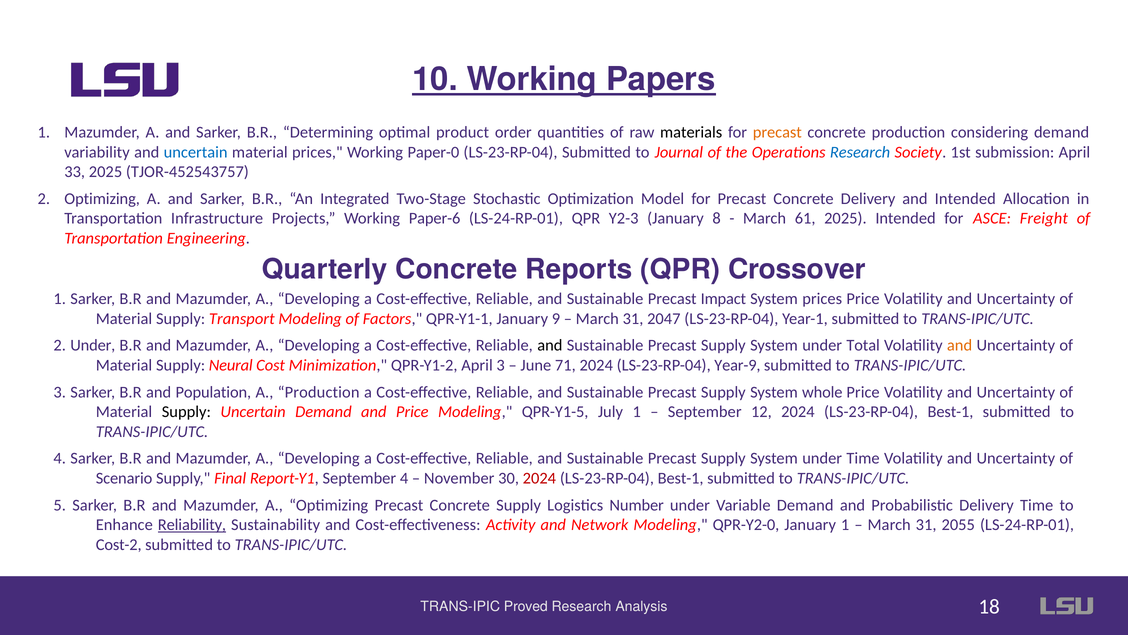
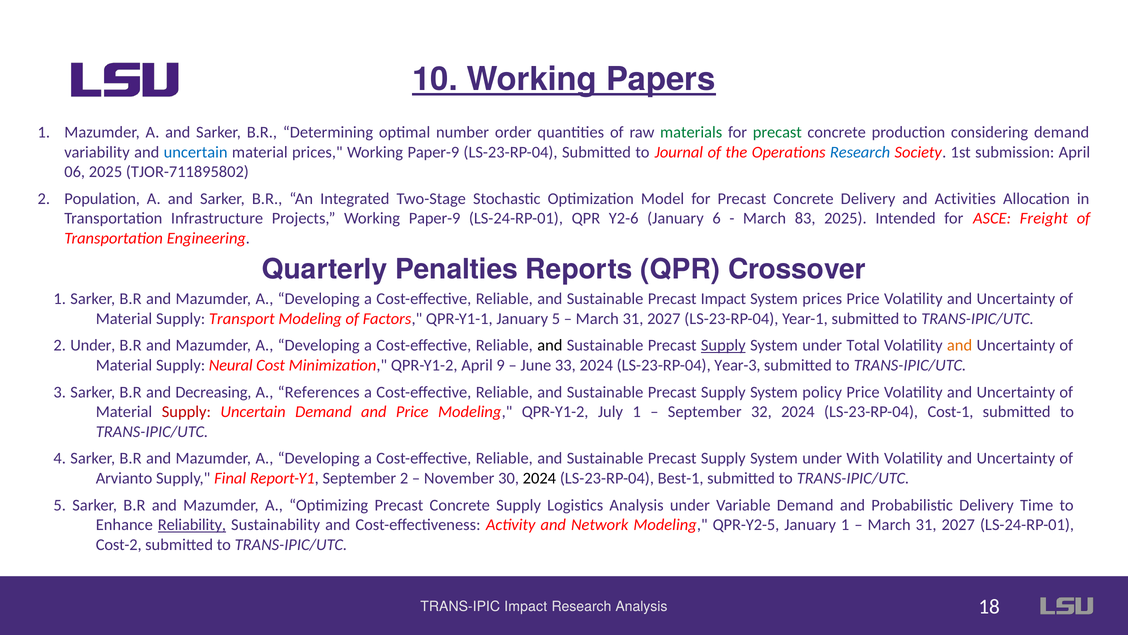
product: product -> number
materials colour: black -> green
precast at (777, 132) colour: orange -> green
prices Working Paper-0: Paper-0 -> Paper-9
33: 33 -> 06
TJOR-452543757: TJOR-452543757 -> TJOR-711895802
2 Optimizing: Optimizing -> Population
and Intended: Intended -> Activities
Projects Working Paper-6: Paper-6 -> Paper-9
Y2-3: Y2-3 -> Y2-6
8: 8 -> 6
61: 61 -> 83
Quarterly Concrete: Concrete -> Penalties
January 9: 9 -> 5
2047 at (664, 318): 2047 -> 2027
Supply at (723, 345) underline: none -> present
April 3: 3 -> 9
71: 71 -> 33
Year-9: Year-9 -> Year-3
Population: Population -> Decreasing
A Production: Production -> References
whole: whole -> policy
Supply at (186, 412) colour: black -> red
Modeling QPR-Y1-5: QPR-Y1-5 -> QPR-Y1-2
12: 12 -> 32
Best-1 at (950, 412): Best-1 -> Cost-1
under Time: Time -> With
Scenario: Scenario -> Arvianto
September 4: 4 -> 2
2024 at (539, 478) colour: red -> black
Logistics Number: Number -> Analysis
QPR-Y2-0: QPR-Y2-0 -> QPR-Y2-5
2055 at (958, 524): 2055 -> 2027
TRANS-IPIC Proved: Proved -> Impact
